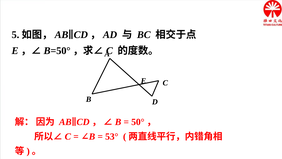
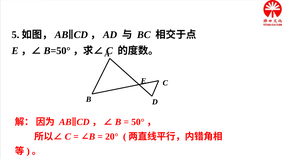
53°: 53° -> 20°
